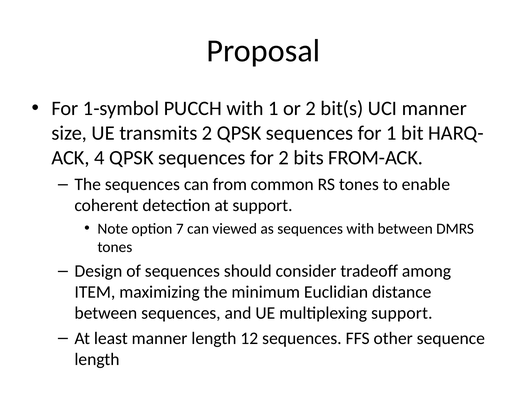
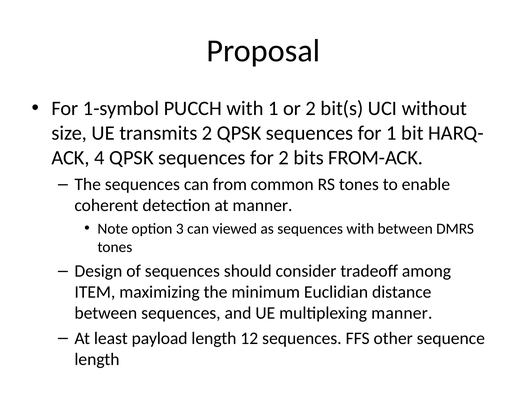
UCI manner: manner -> without
at support: support -> manner
7: 7 -> 3
multiplexing support: support -> manner
least manner: manner -> payload
